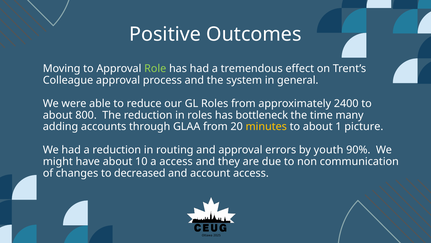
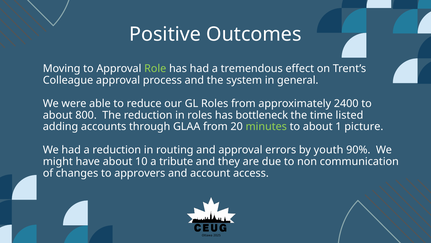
many: many -> listed
minutes colour: yellow -> light green
a access: access -> tribute
decreased: decreased -> approvers
